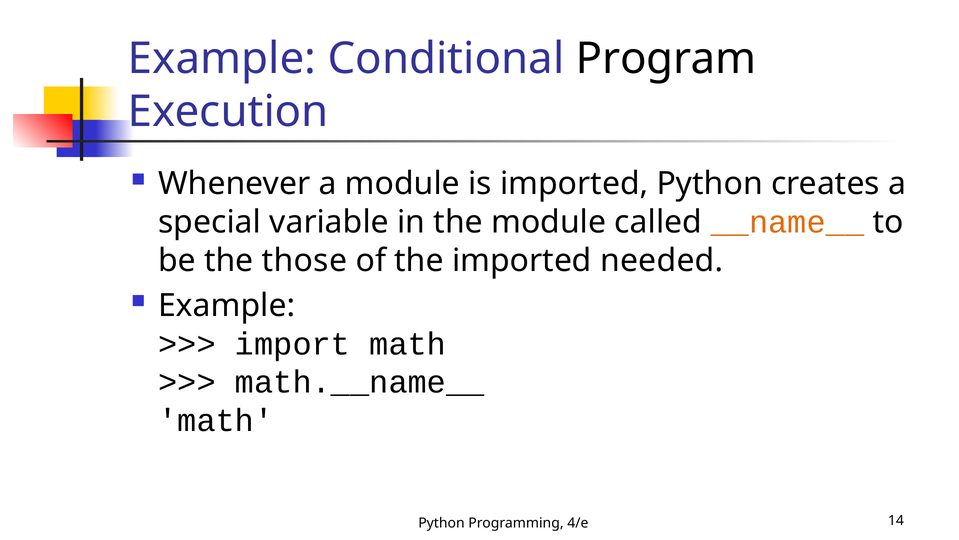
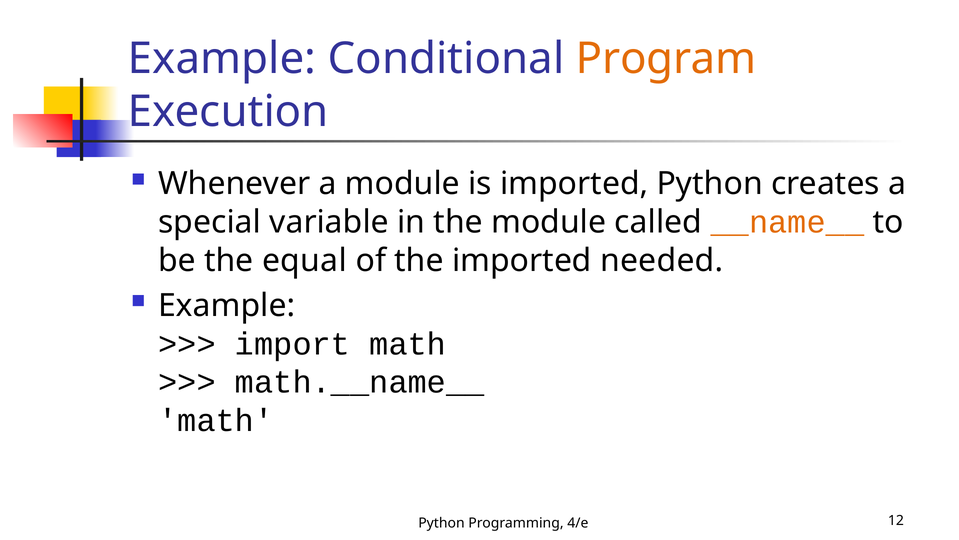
Program colour: black -> orange
those: those -> equal
14: 14 -> 12
